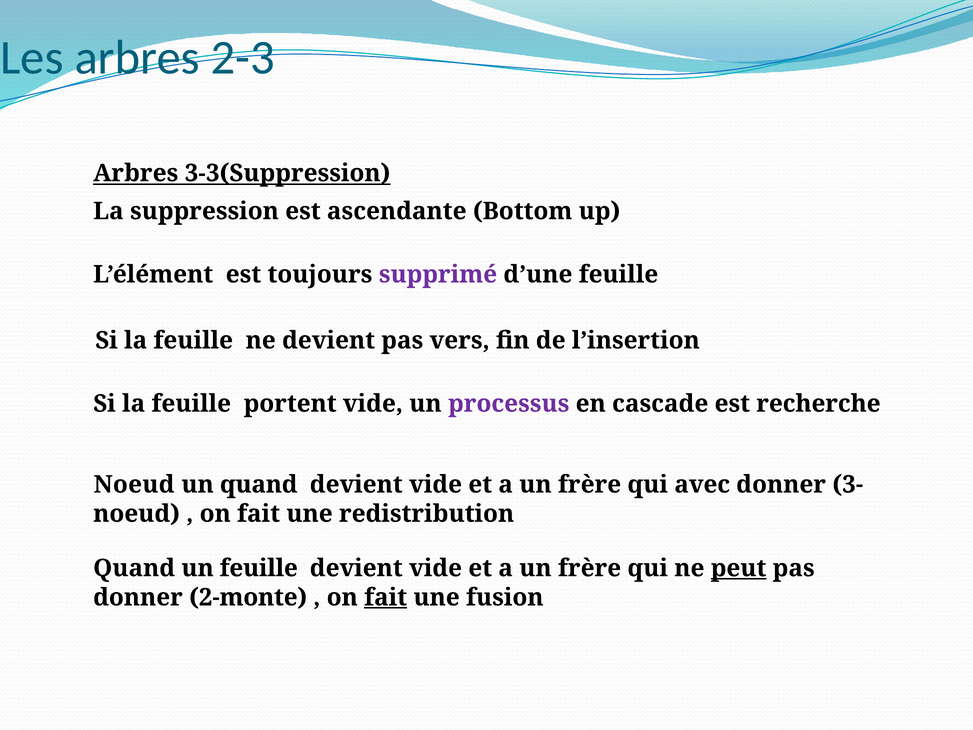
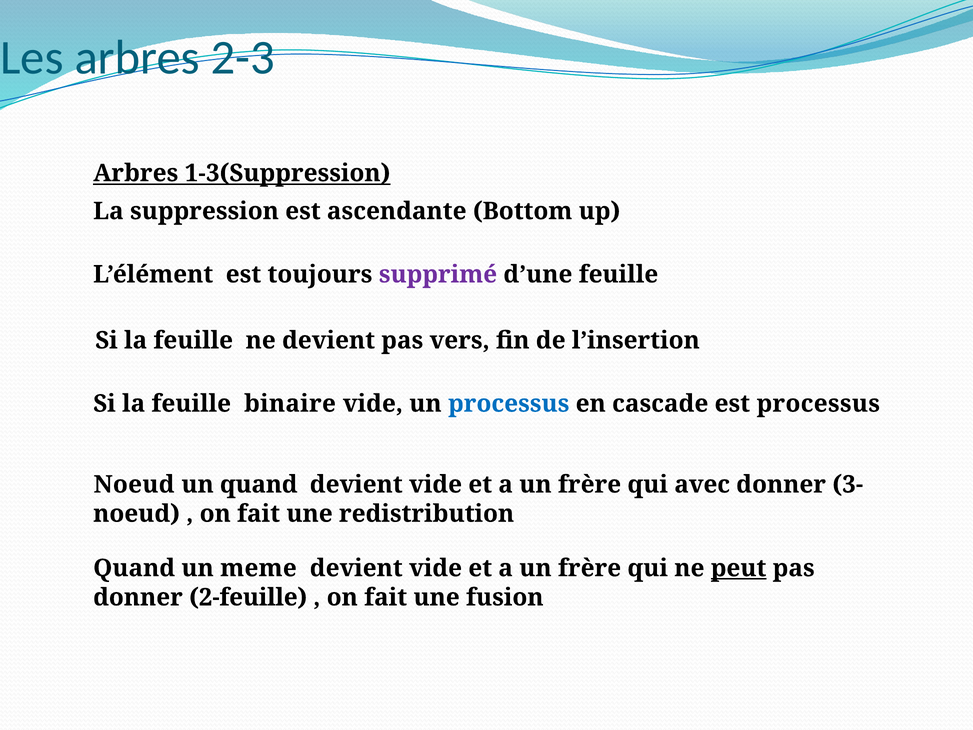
3-3(Suppression: 3-3(Suppression -> 1-3(Suppression
portent: portent -> binaire
processus at (509, 404) colour: purple -> blue
est recherche: recherche -> processus
un feuille: feuille -> meme
2-monte: 2-monte -> 2-feuille
fait at (386, 597) underline: present -> none
